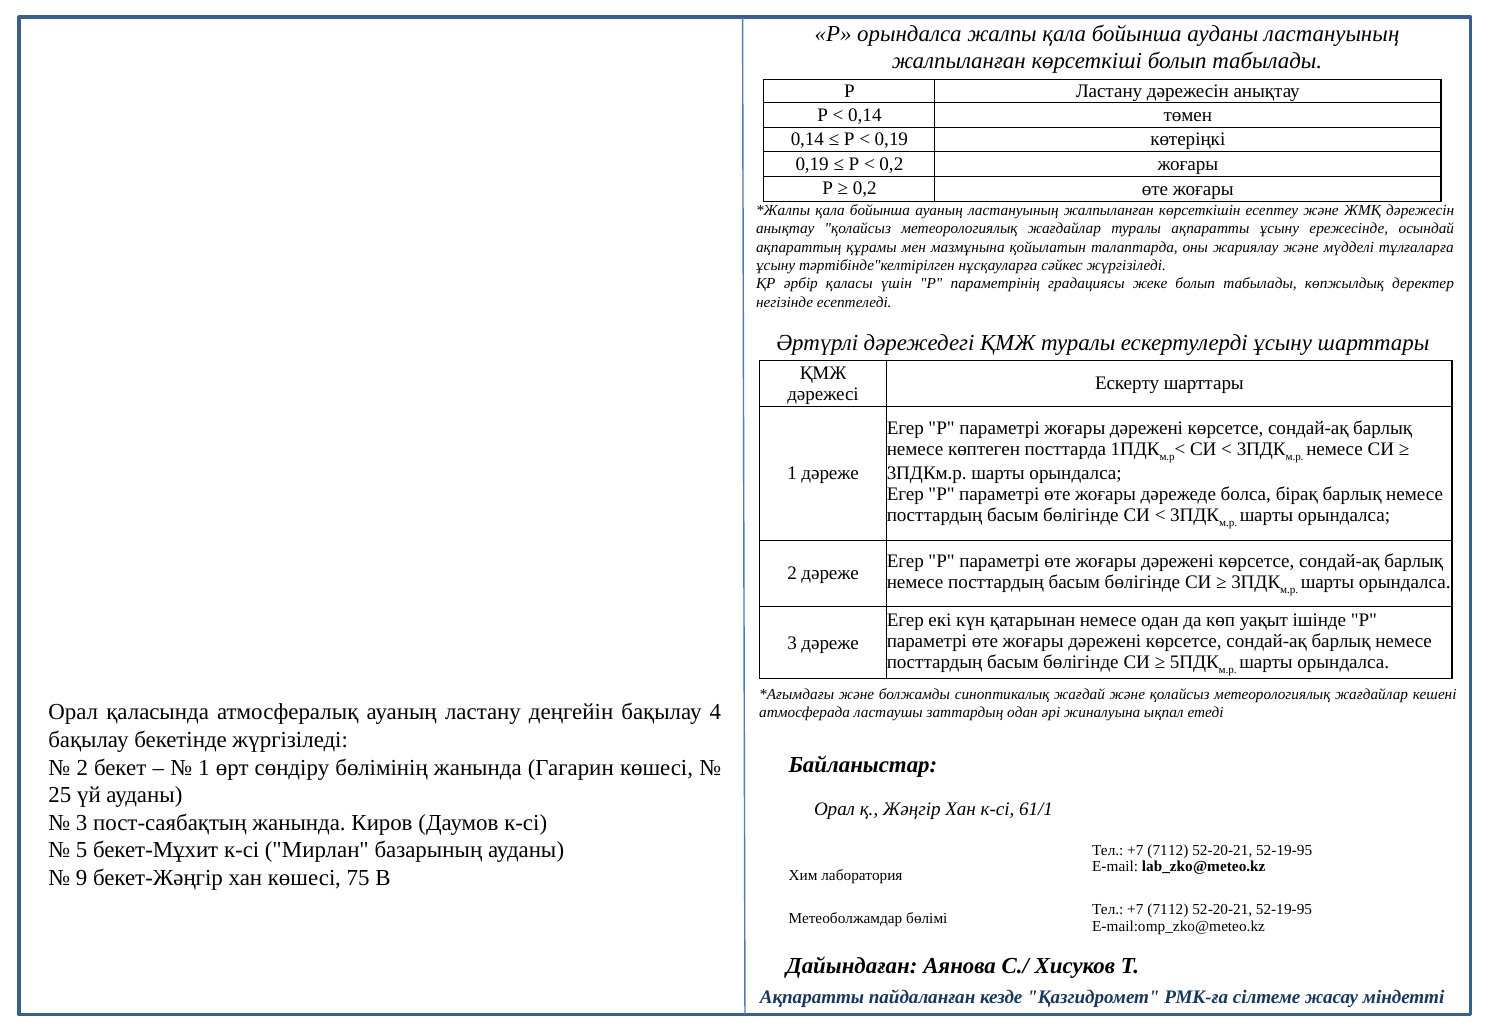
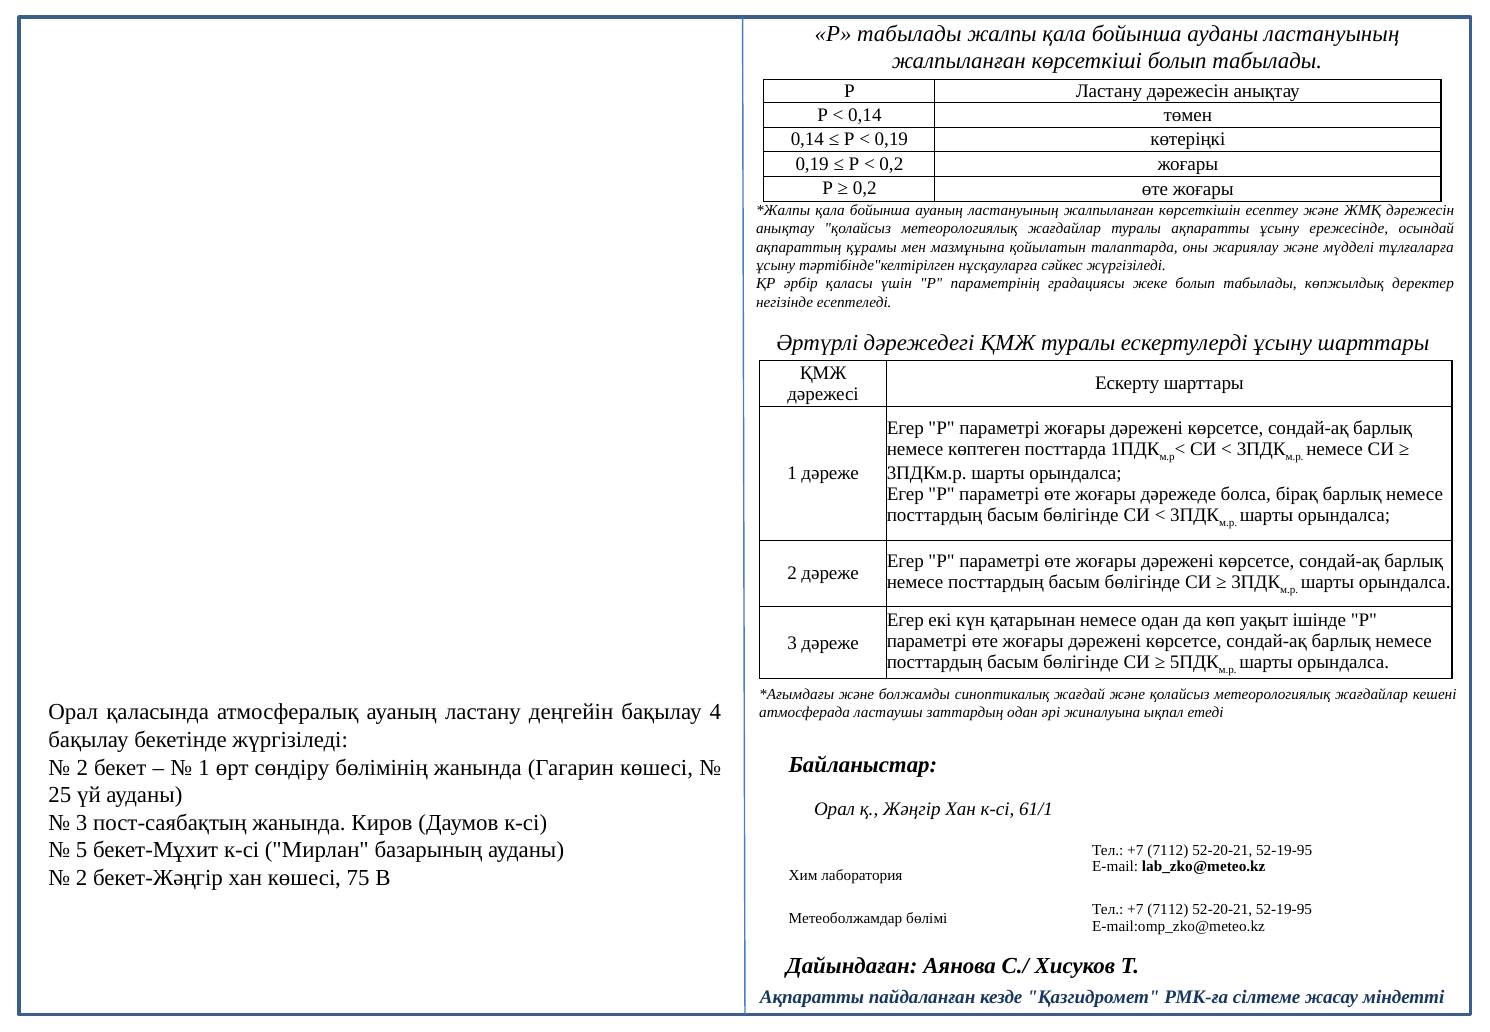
Р орындалса: орындалса -> табылады
9 at (82, 877): 9 -> 2
